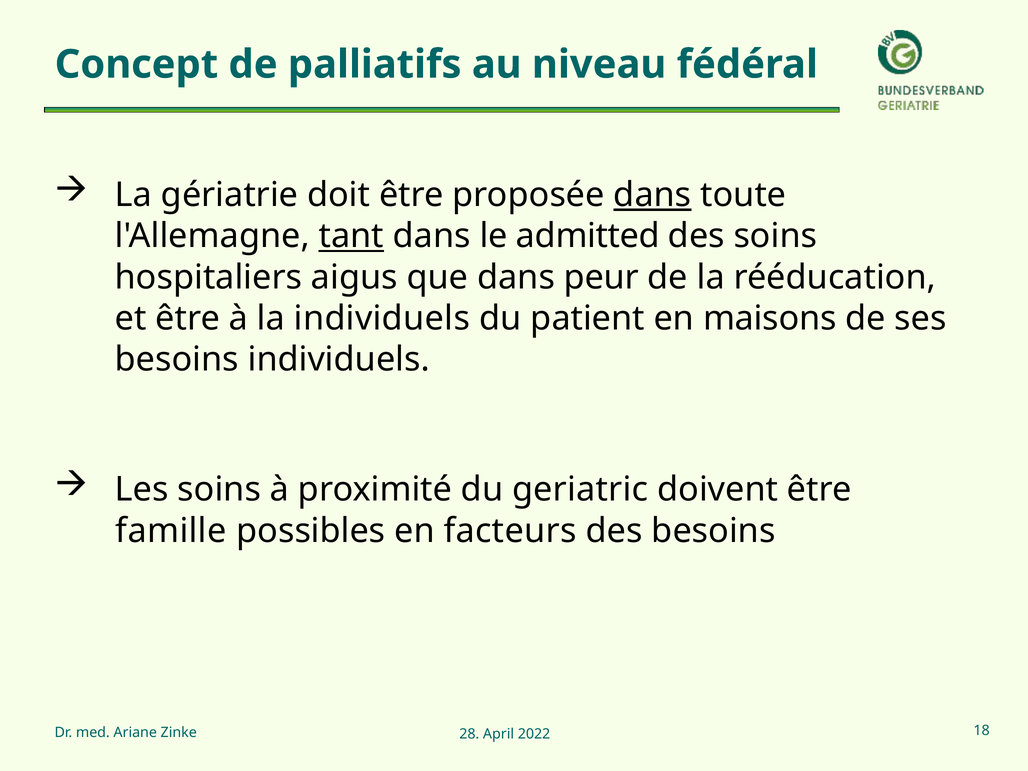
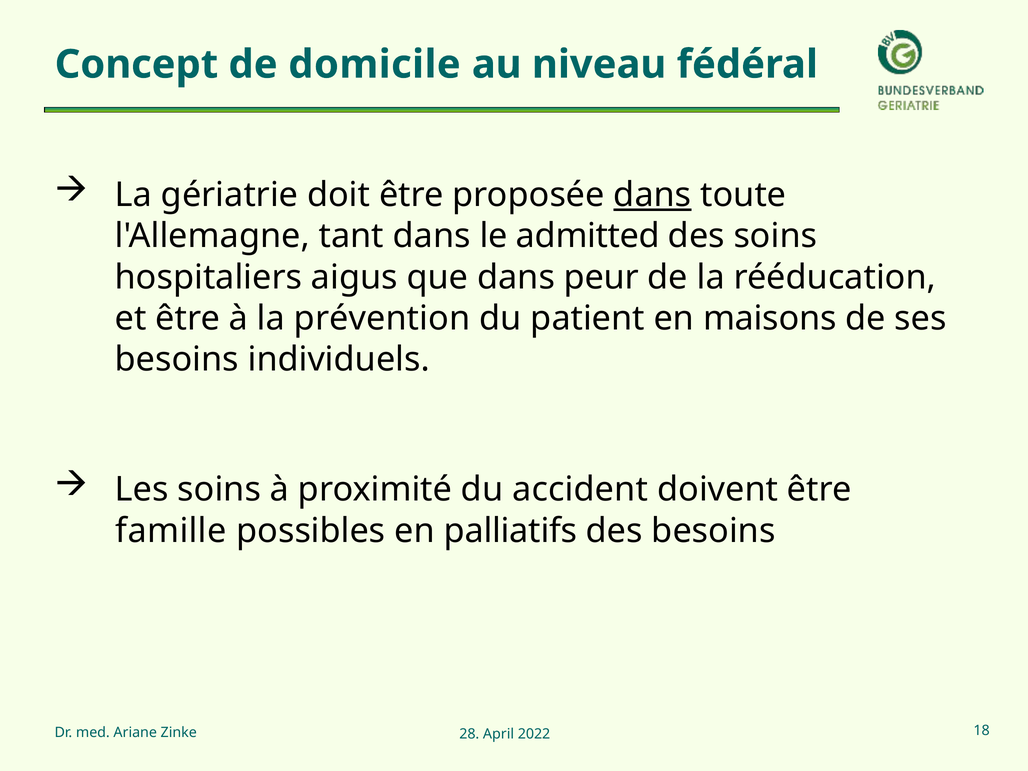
palliatifs: palliatifs -> domicile
tant underline: present -> none
la individuels: individuels -> prévention
geriatric: geriatric -> accident
facteurs: facteurs -> palliatifs
